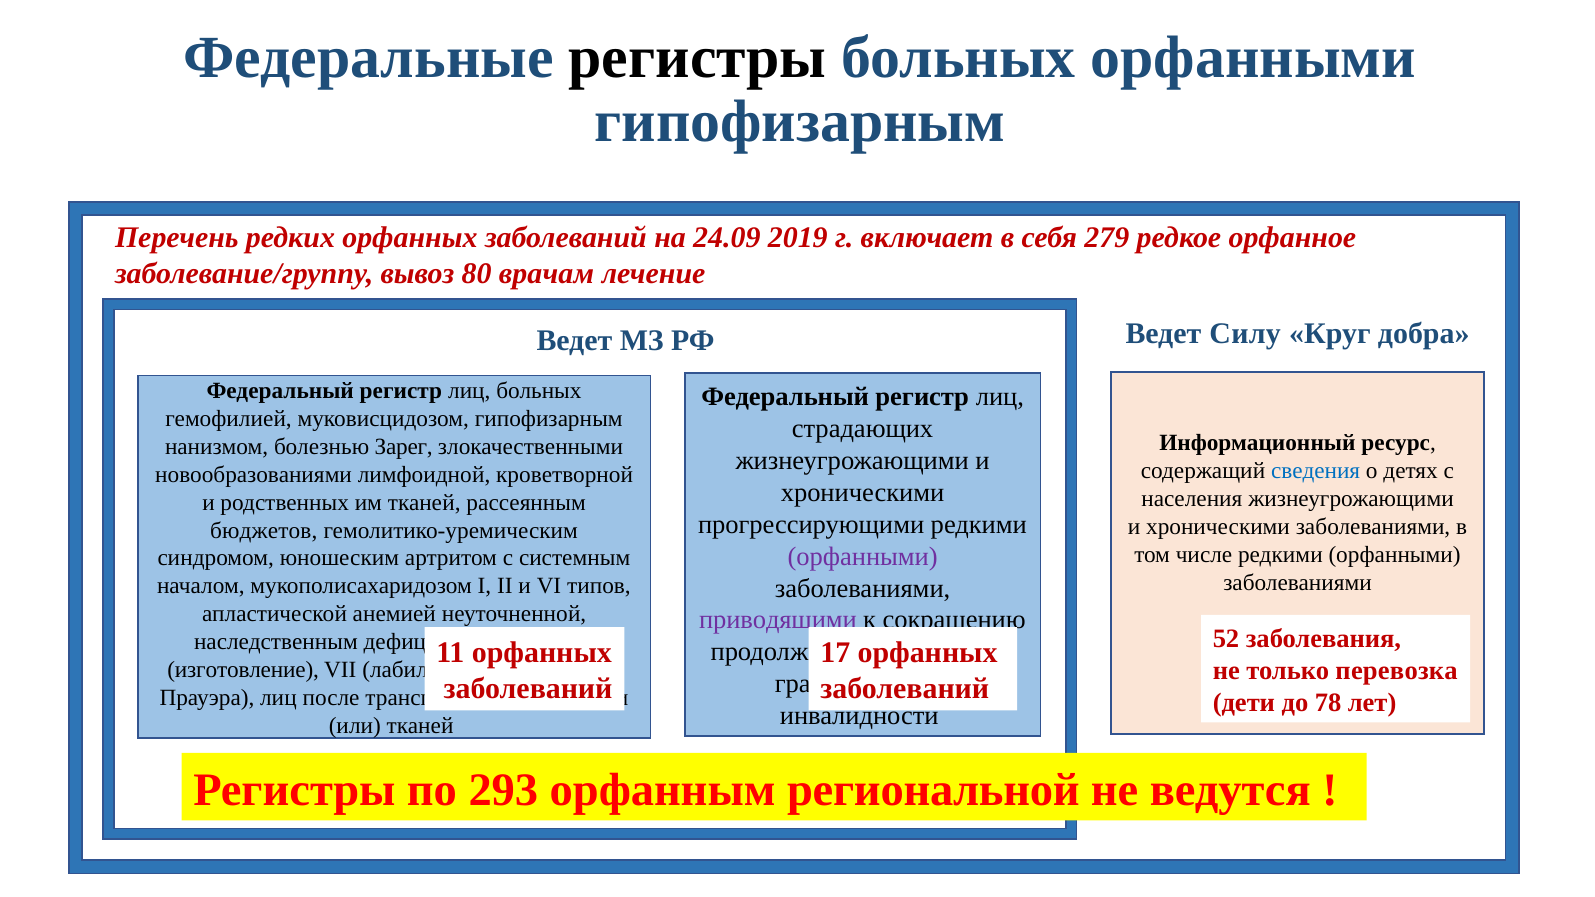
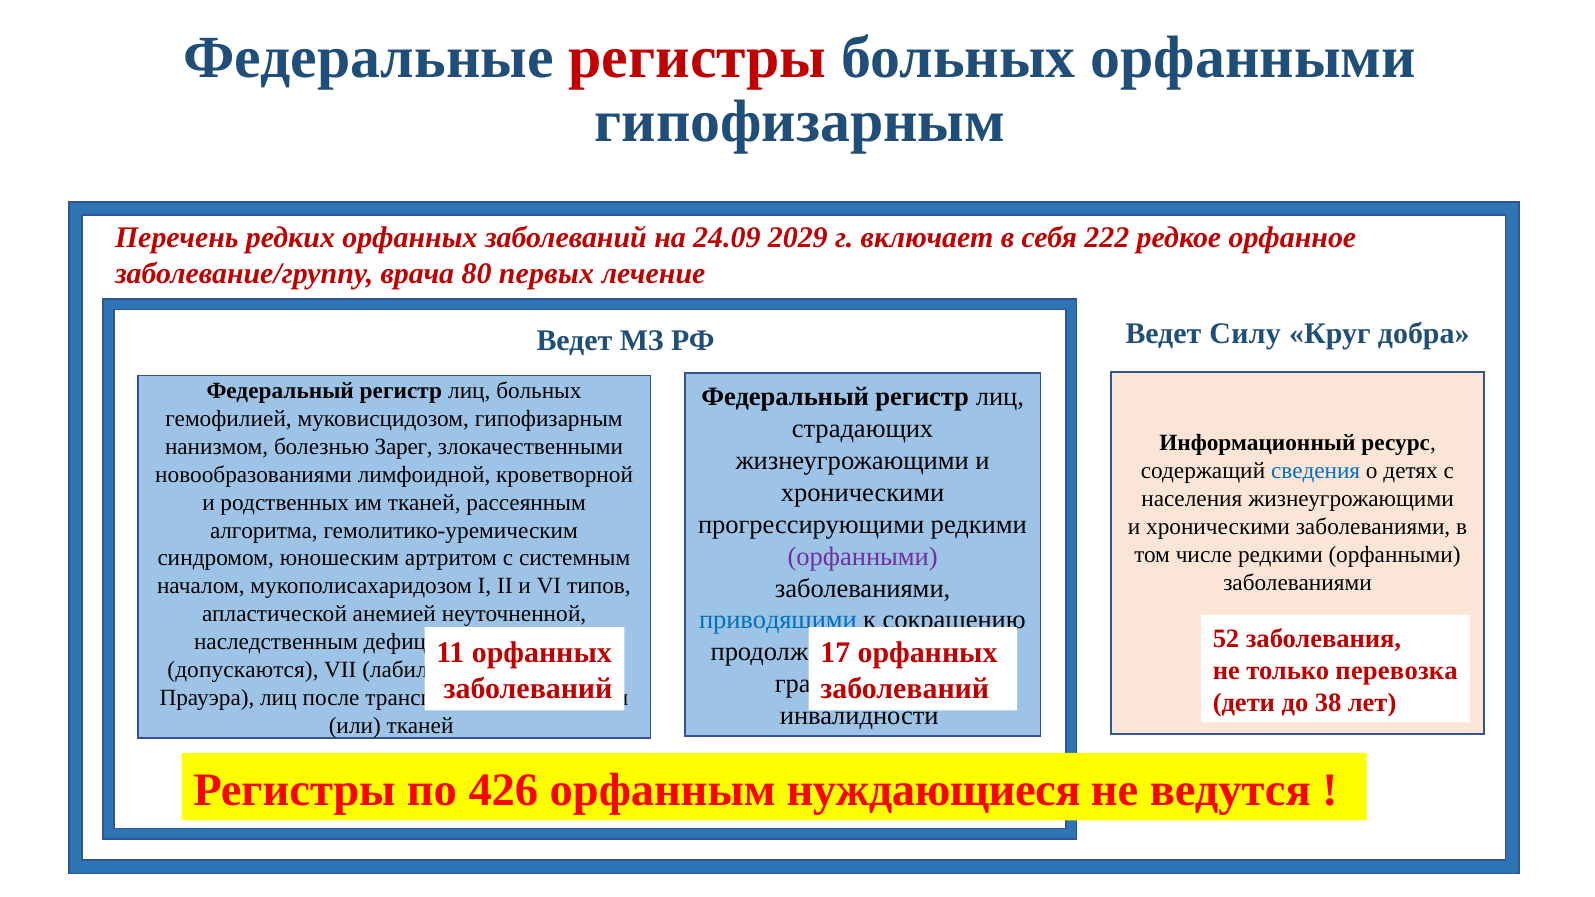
регистры at (697, 57) colour: black -> red
2019: 2019 -> 2029
279: 279 -> 222
вывоз: вывоз -> врача
врачам: врачам -> первых
бюджетов: бюджетов -> алгоритма
приводящими colour: purple -> blue
изготовление: изготовление -> допускаются
78: 78 -> 38
293: 293 -> 426
региональной: региональной -> нуждающиеся
